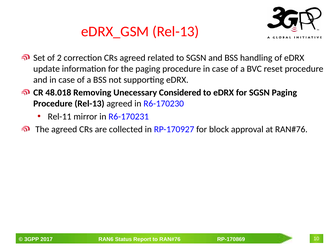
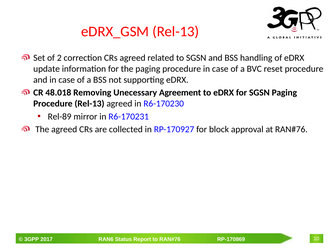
Considered: Considered -> Agreement
Rel-11: Rel-11 -> Rel-89
